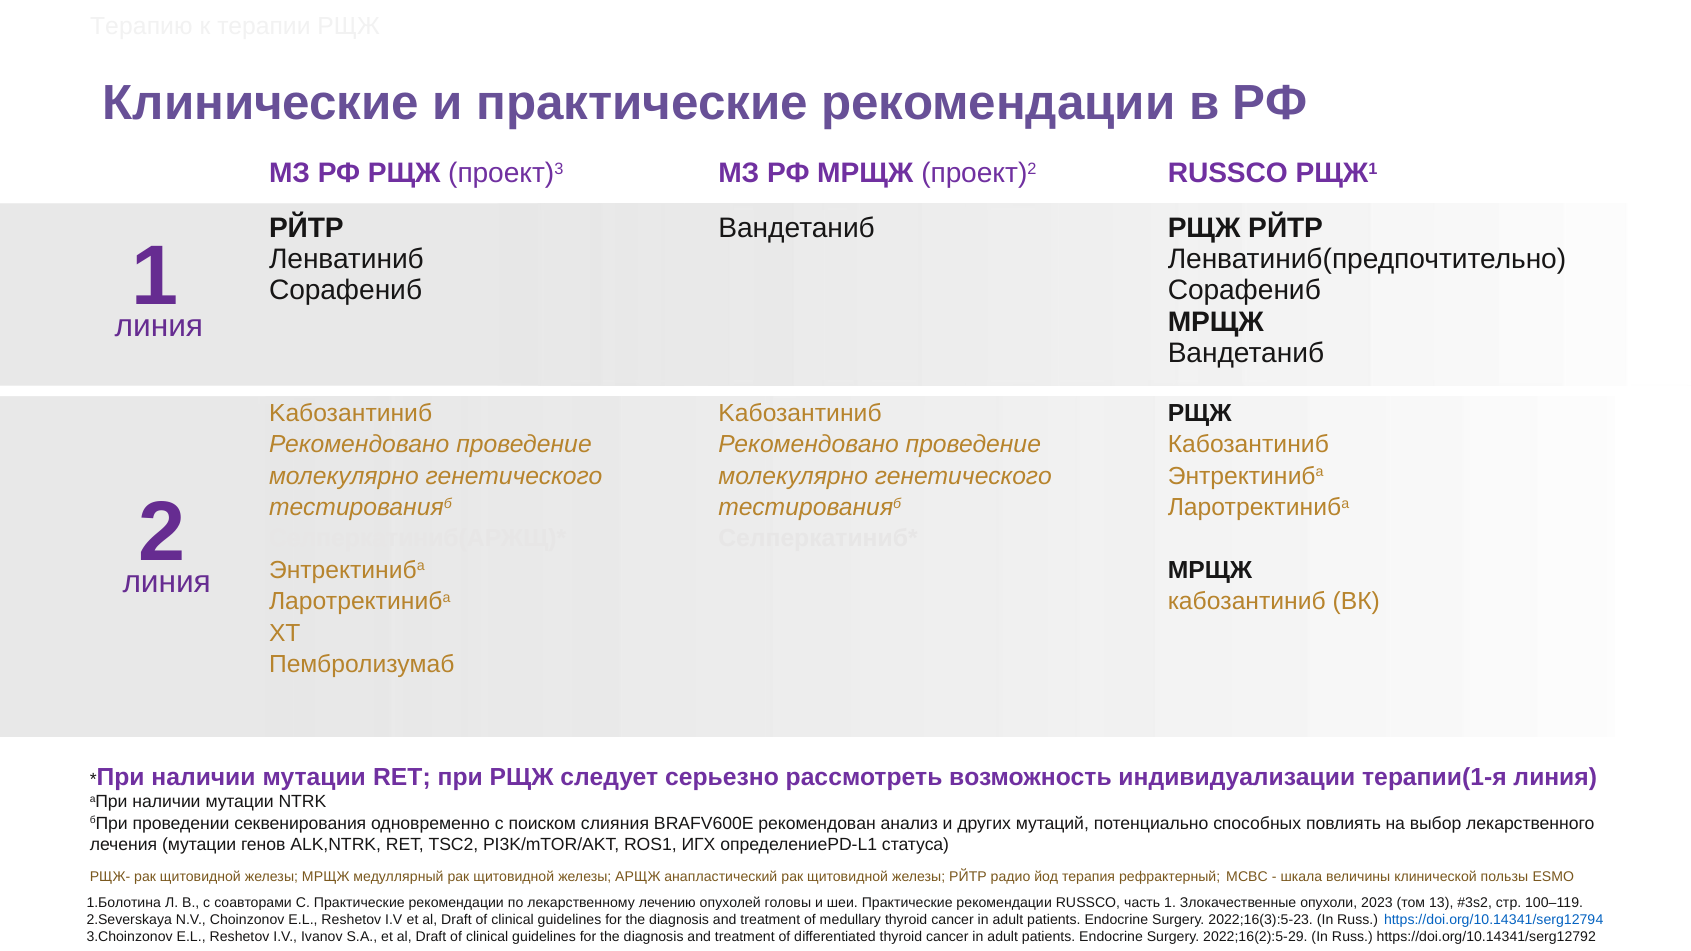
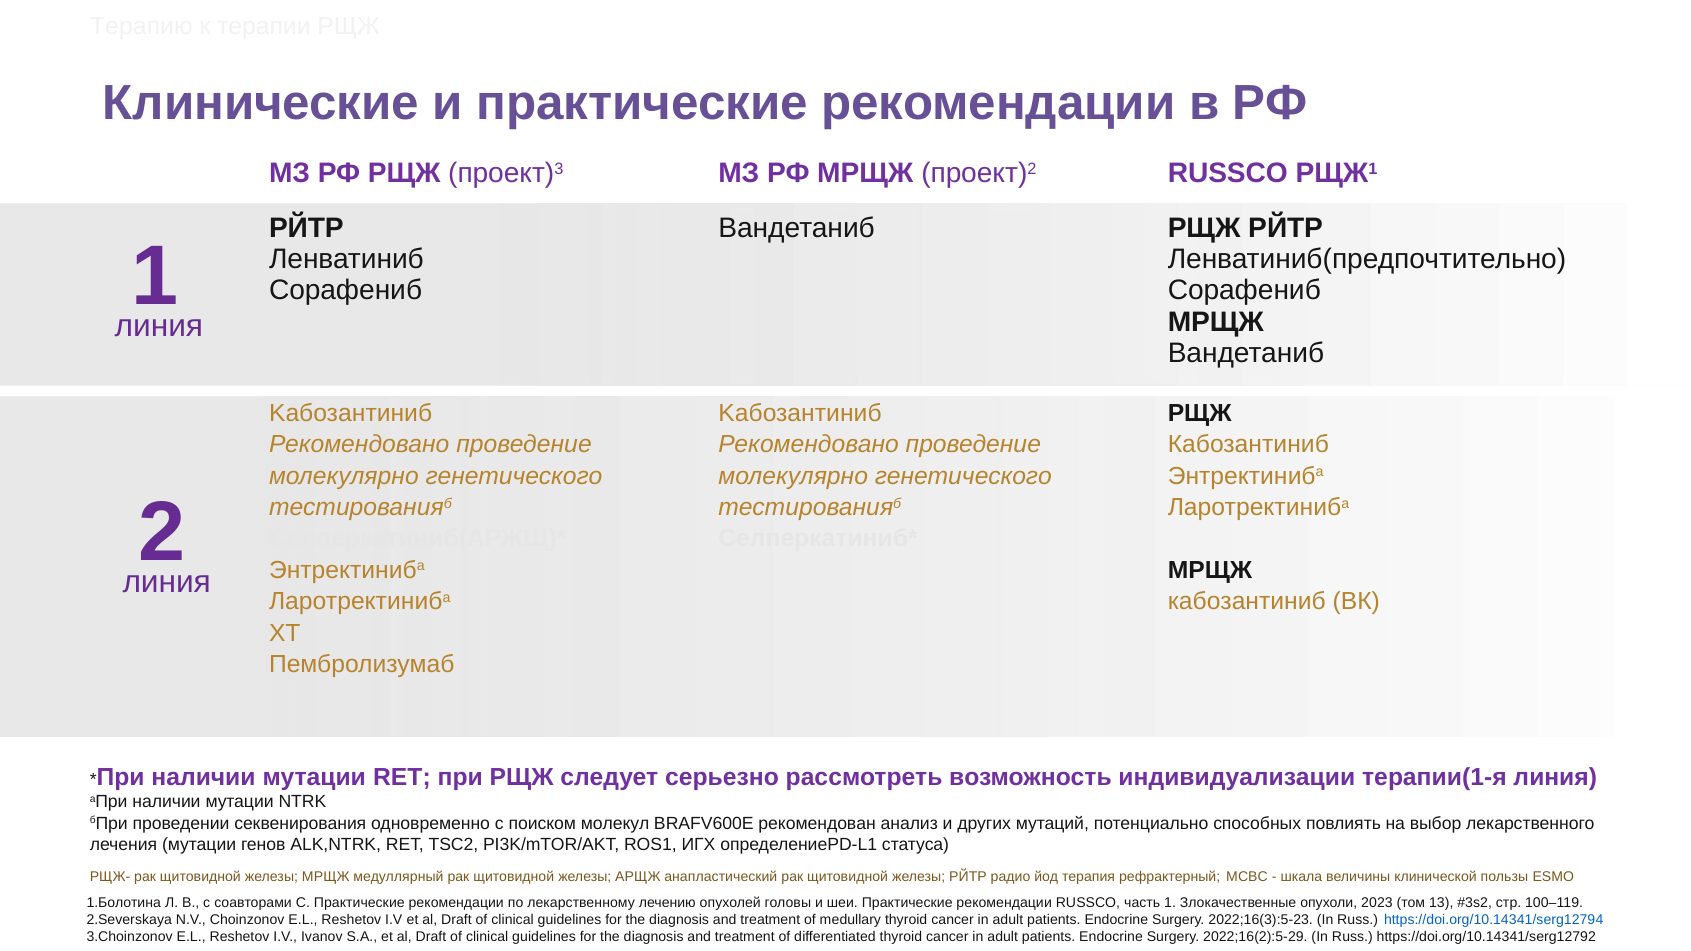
слияния: слияния -> молекул
